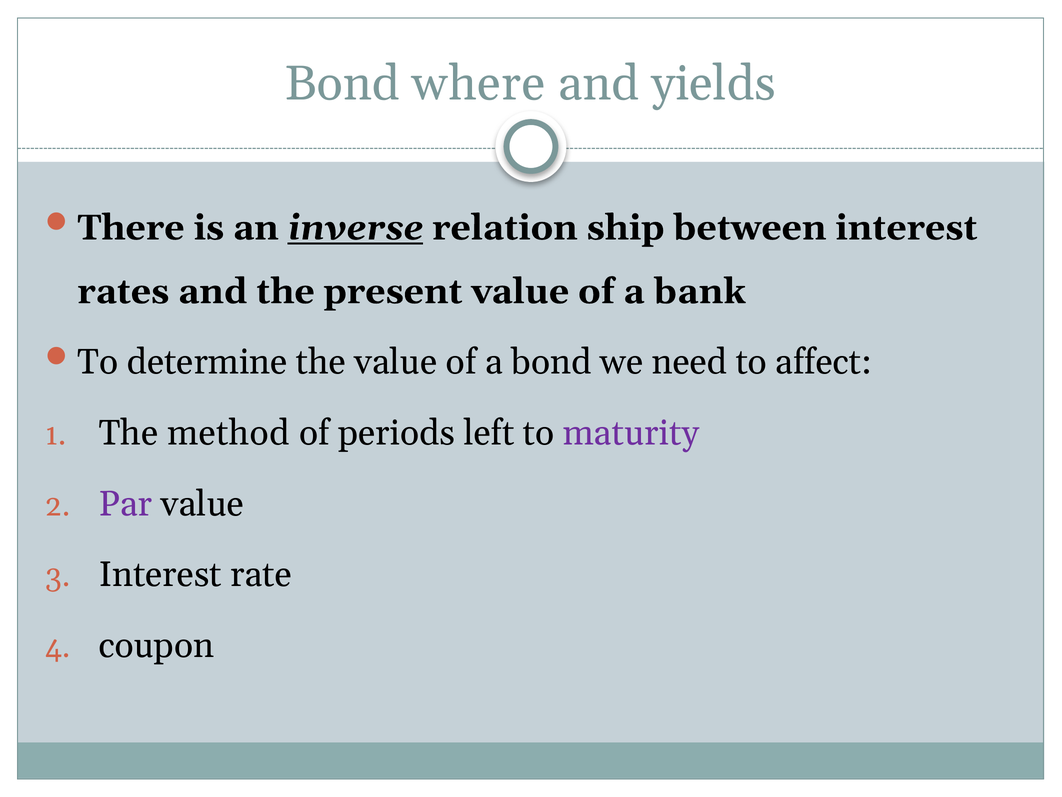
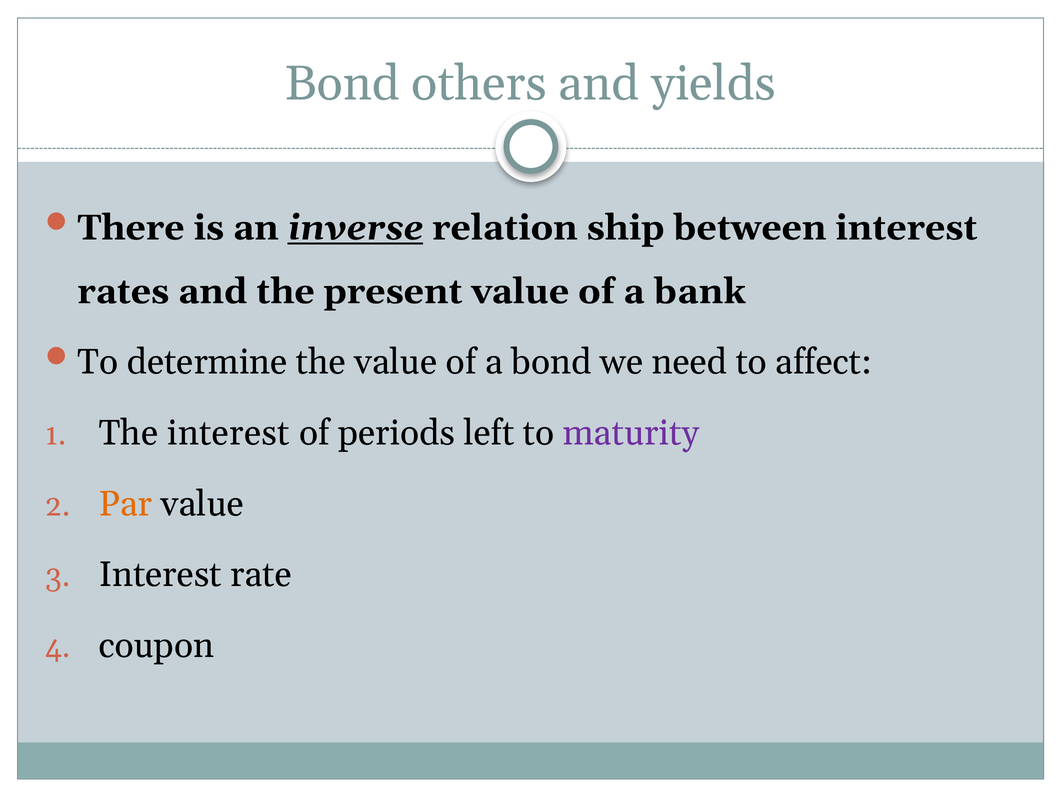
where: where -> others
The method: method -> interest
Par colour: purple -> orange
